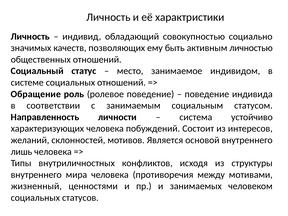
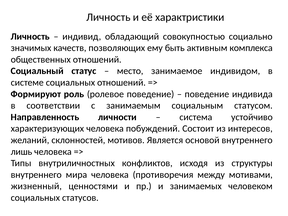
личностью: личностью -> комплекса
Обращение: Обращение -> Формируют
